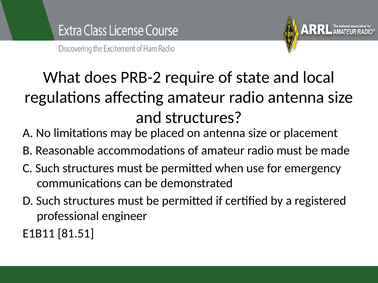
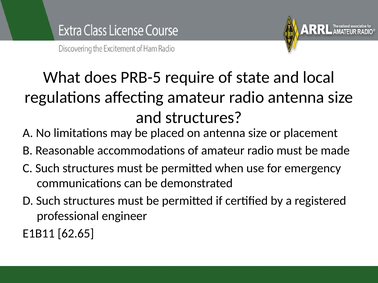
PRB-2: PRB-2 -> PRB-5
81.51: 81.51 -> 62.65
